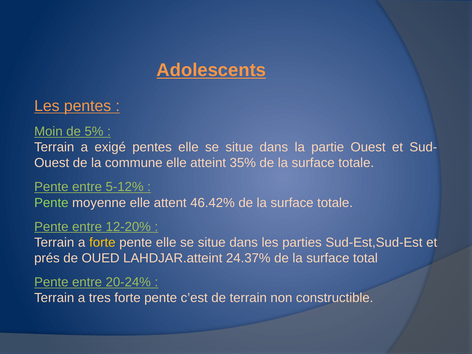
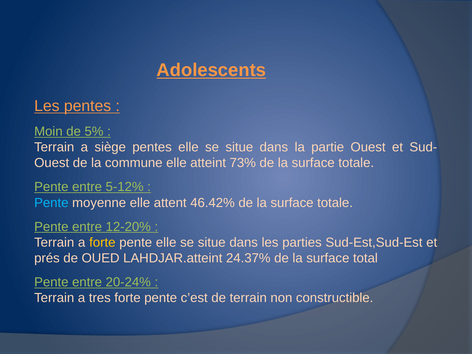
exigé: exigé -> siège
35%: 35% -> 73%
Pente at (51, 203) colour: light green -> light blue
